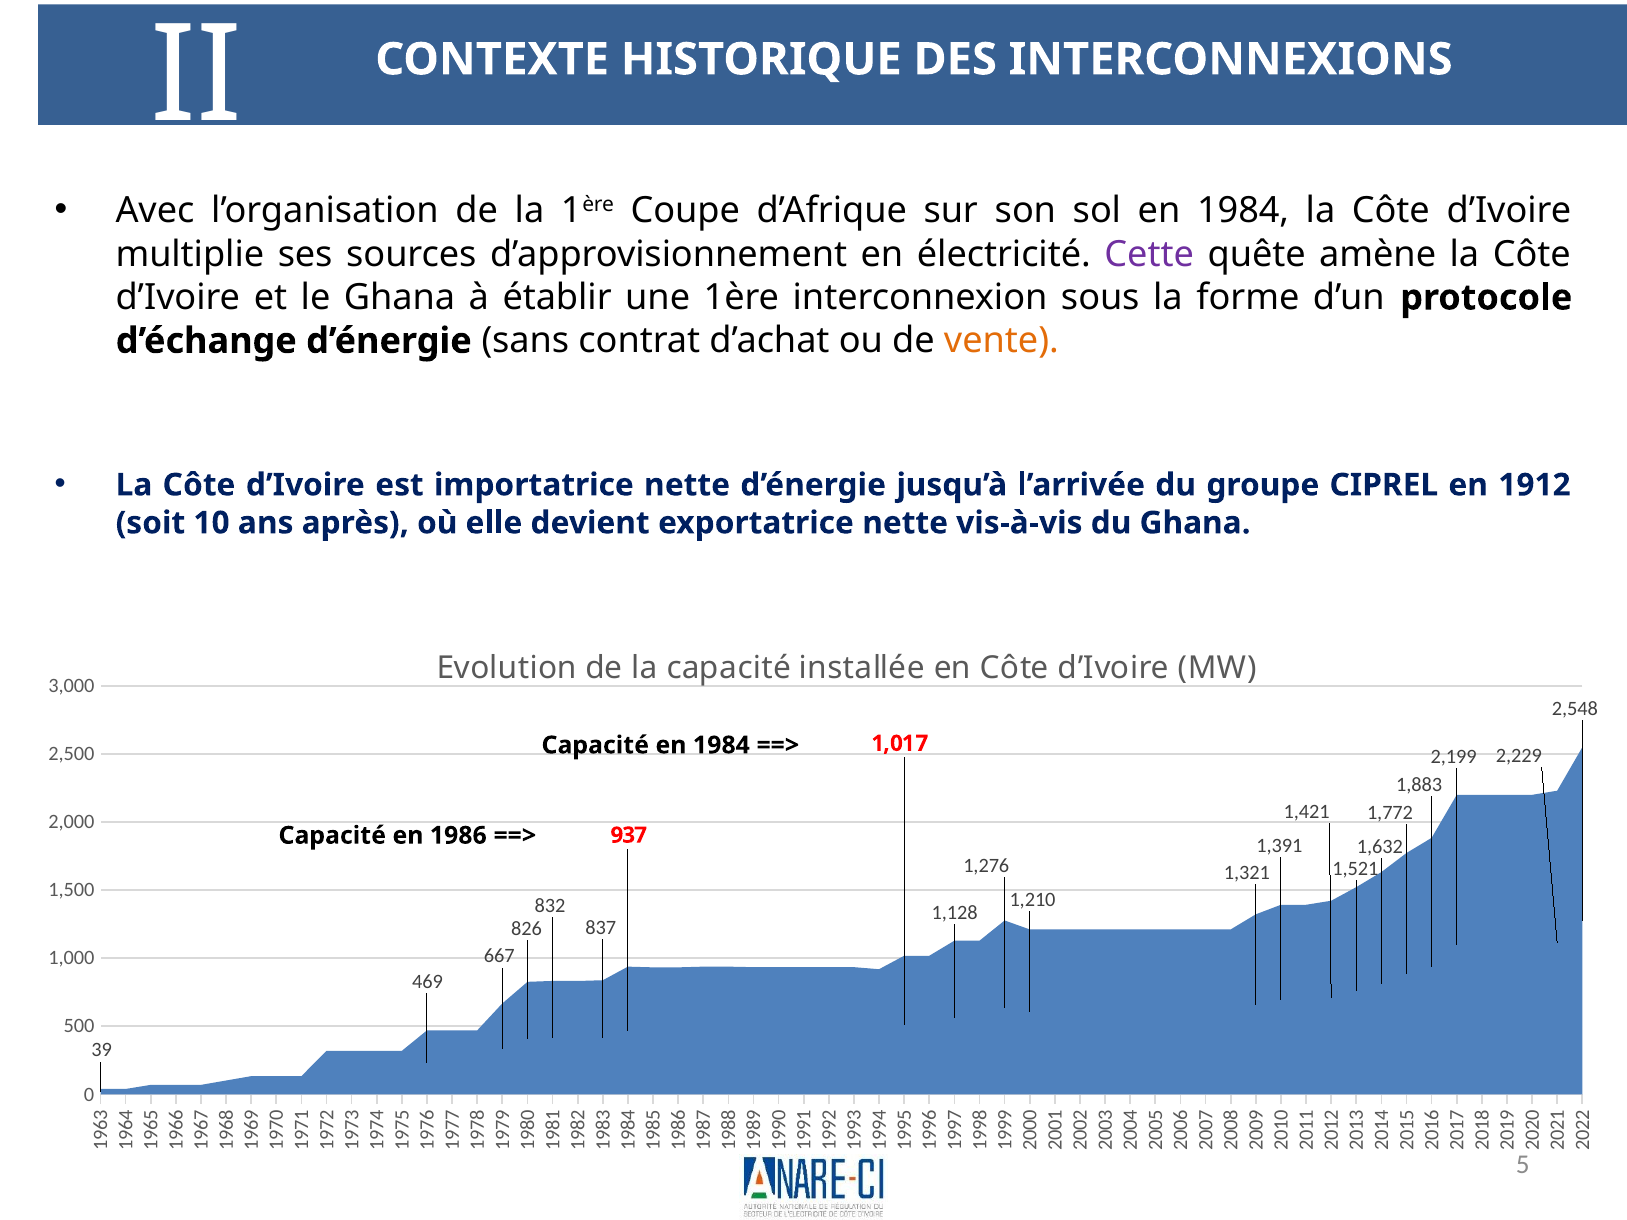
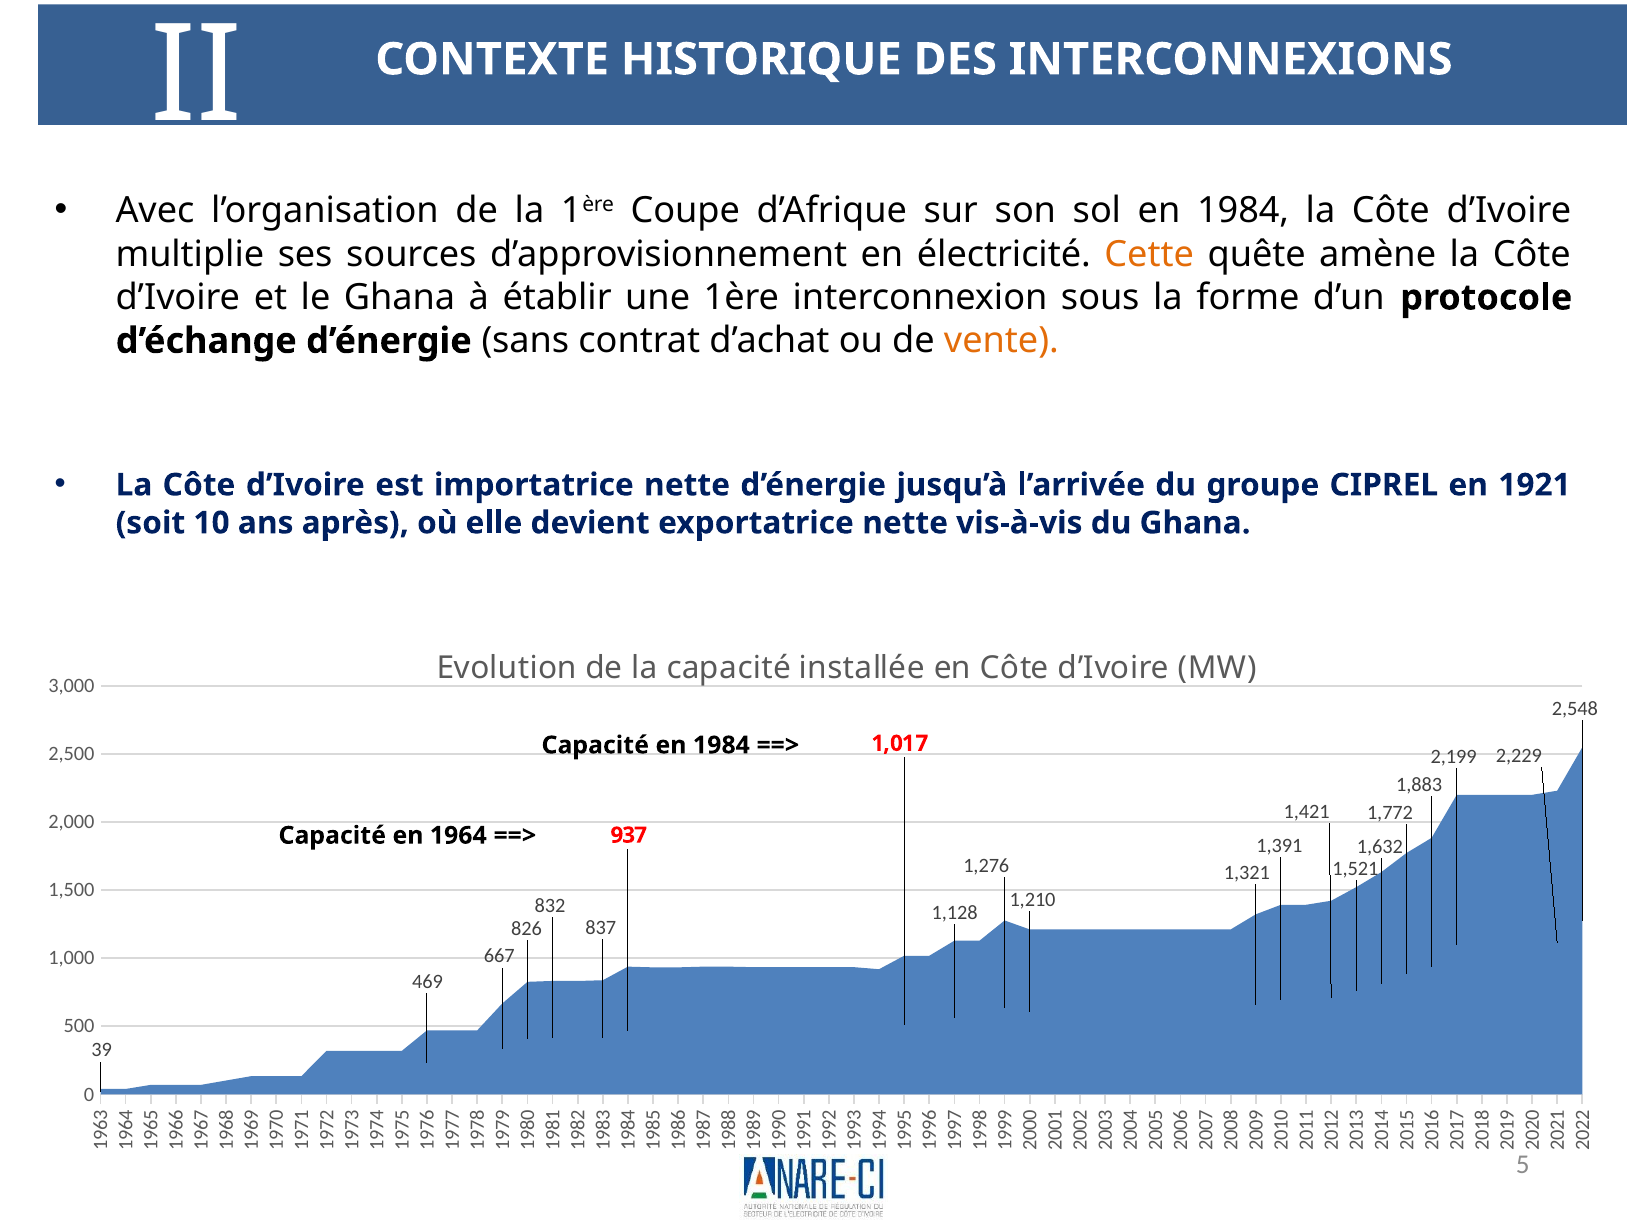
Cette colour: purple -> orange
1912: 1912 -> 1921
1986: 1986 -> 1964
